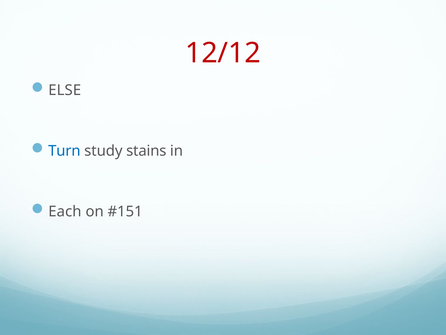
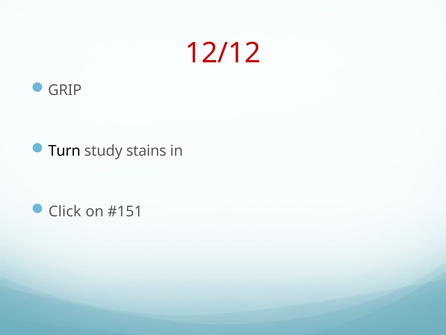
ELSE: ELSE -> GRIP
Turn colour: blue -> black
Each: Each -> Click
